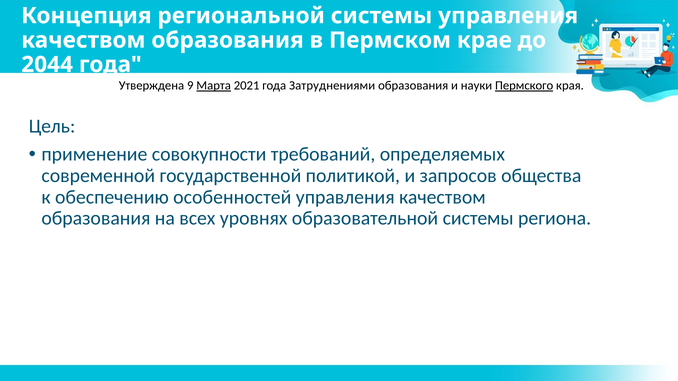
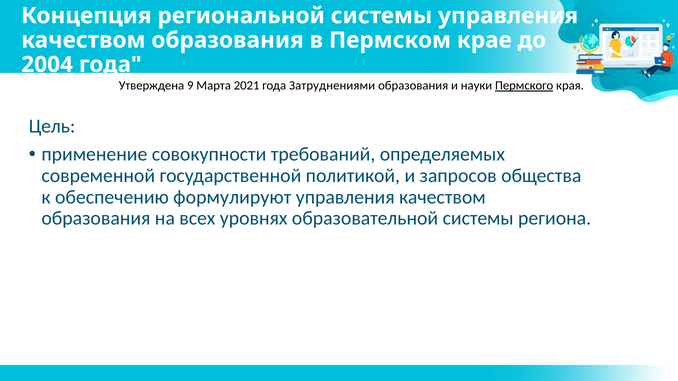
2044: 2044 -> 2004
Марта underline: present -> none
особенностей: особенностей -> формулируют
